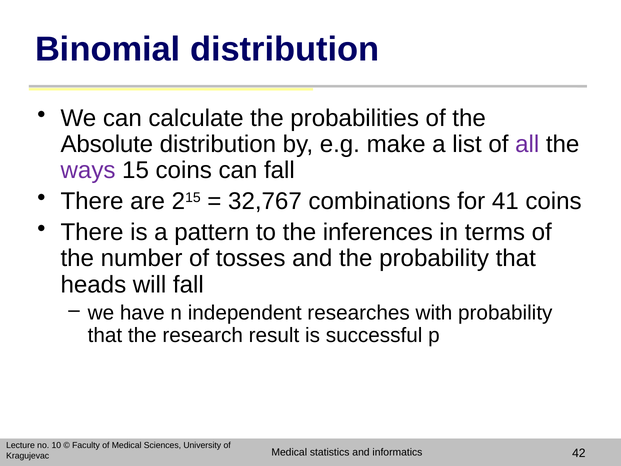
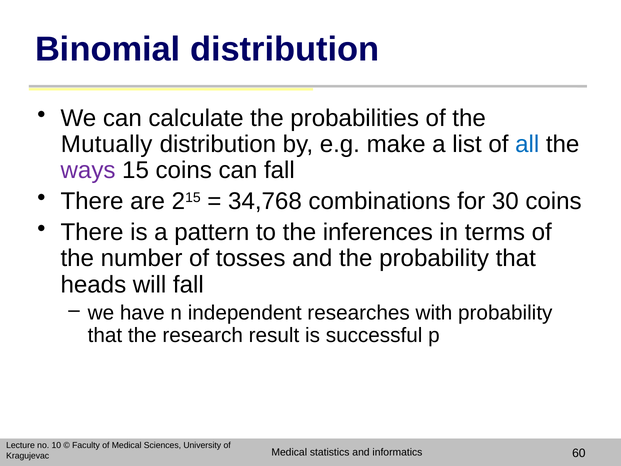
Absolute: Absolute -> Mutually
all colour: purple -> blue
32,767: 32,767 -> 34,768
41: 41 -> 30
42: 42 -> 60
